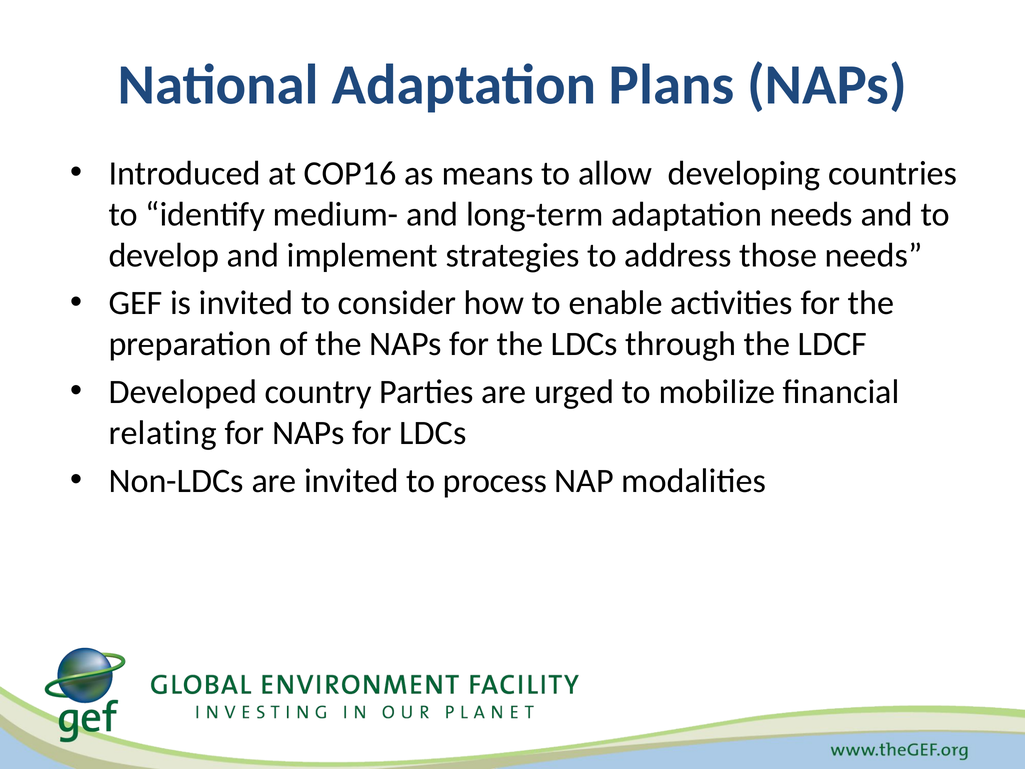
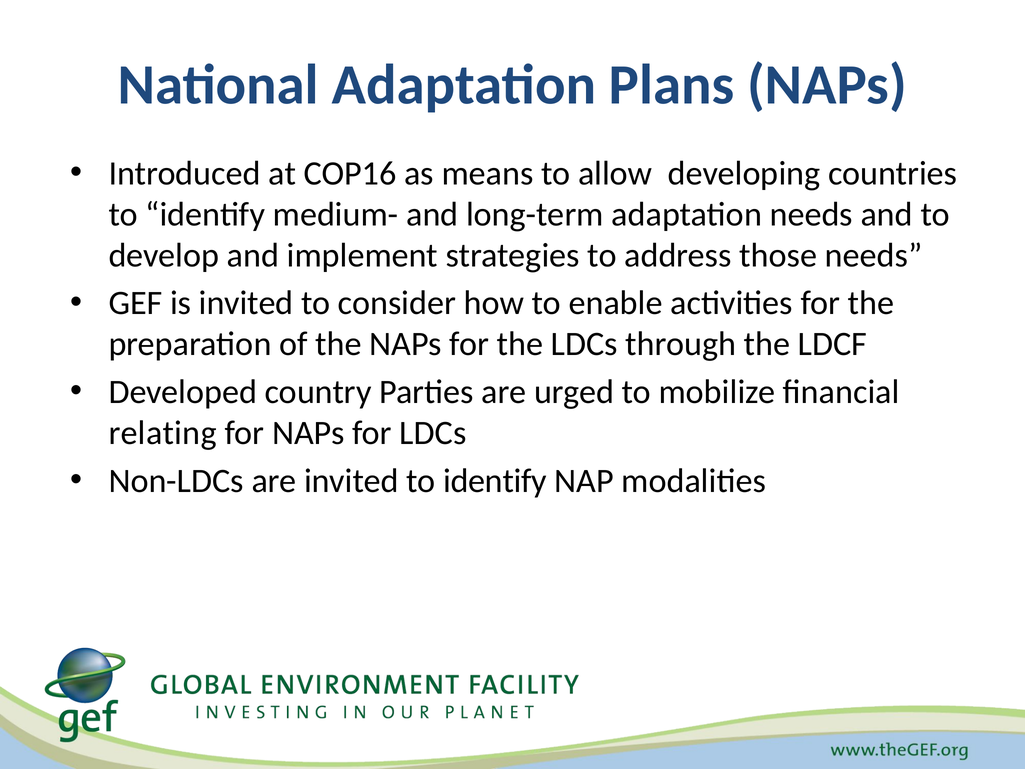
invited to process: process -> identify
